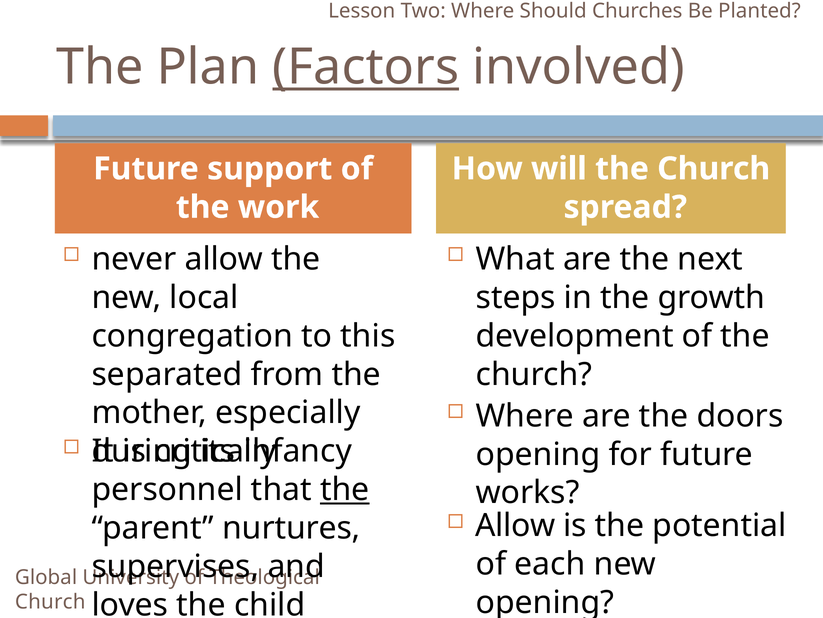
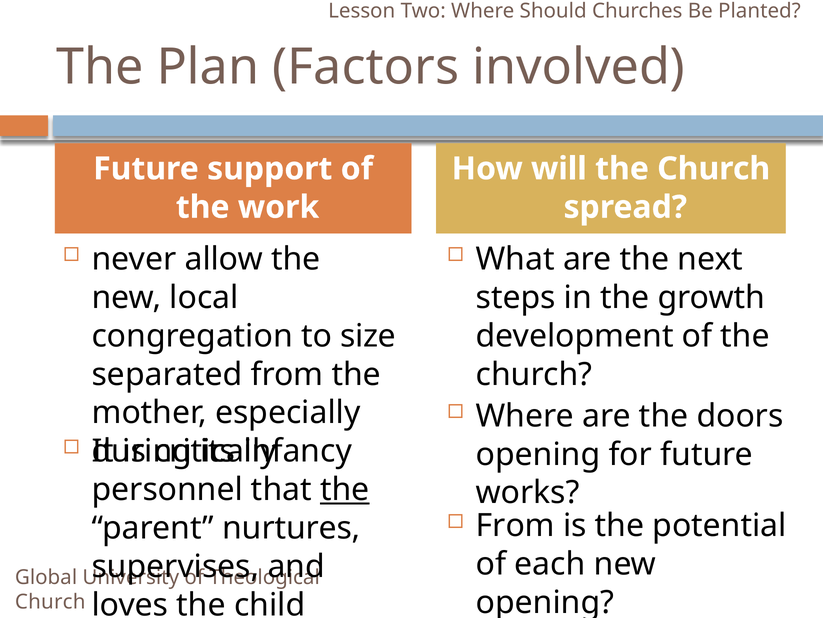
Factors underline: present -> none
this: this -> size
Allow at (515, 525): Allow -> From
